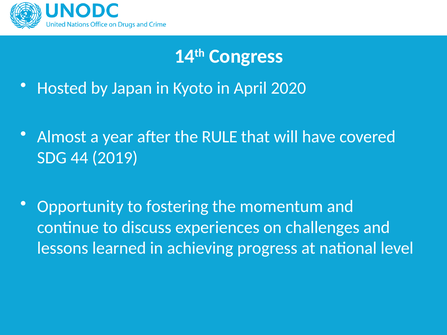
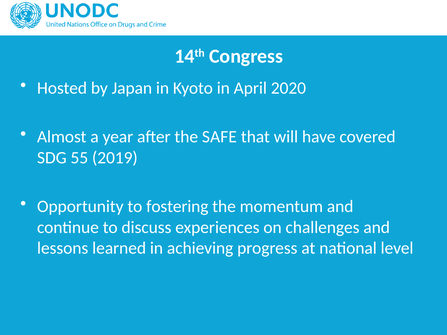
RULE: RULE -> SAFE
44: 44 -> 55
